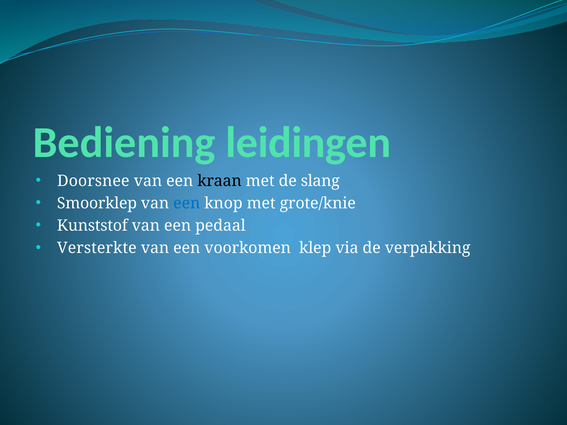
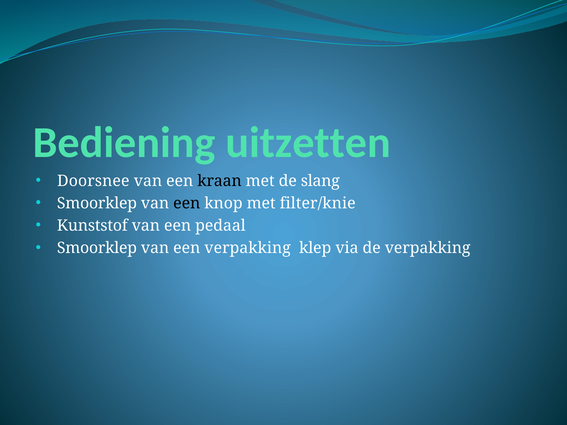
leidingen: leidingen -> uitzetten
een at (187, 203) colour: blue -> black
grote/knie: grote/knie -> filter/knie
Versterkte at (97, 248): Versterkte -> Smoorklep
een voorkomen: voorkomen -> verpakking
